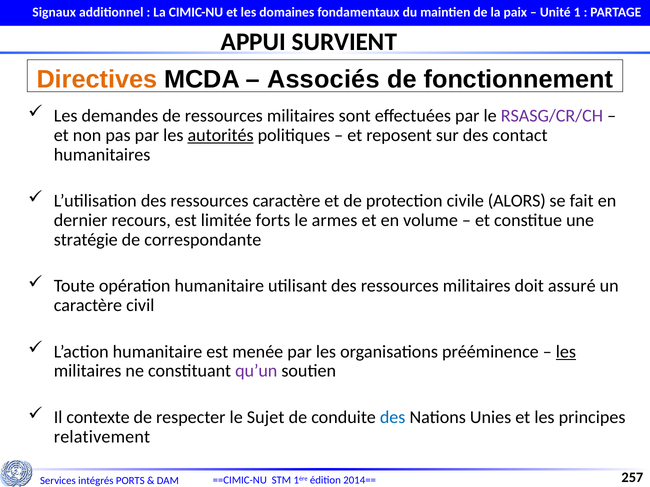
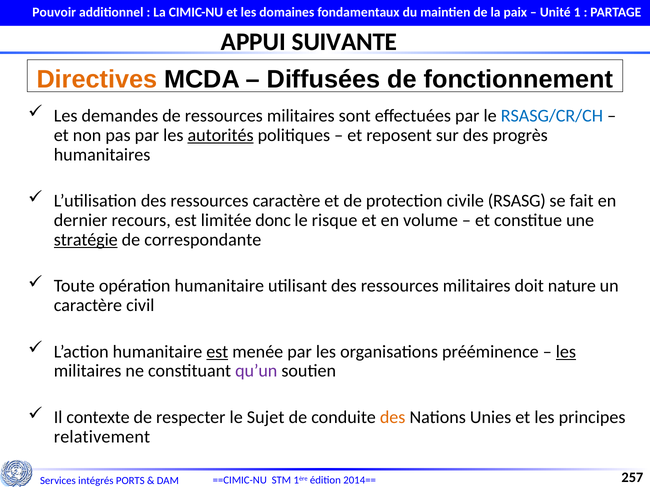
Signaux: Signaux -> Pouvoir
SURVIENT: SURVIENT -> SUIVANTE
Associés: Associés -> Diffusées
RSASG/CR/CH colour: purple -> blue
contact: contact -> progrès
ALORS: ALORS -> RSASG
forts: forts -> donc
armes: armes -> risque
stratégie underline: none -> present
assuré: assuré -> nature
est at (217, 352) underline: none -> present
des at (393, 418) colour: blue -> orange
